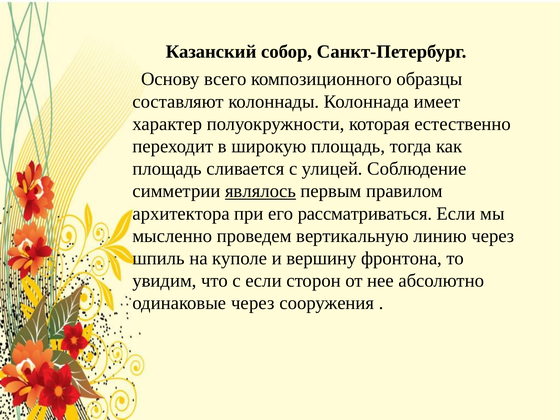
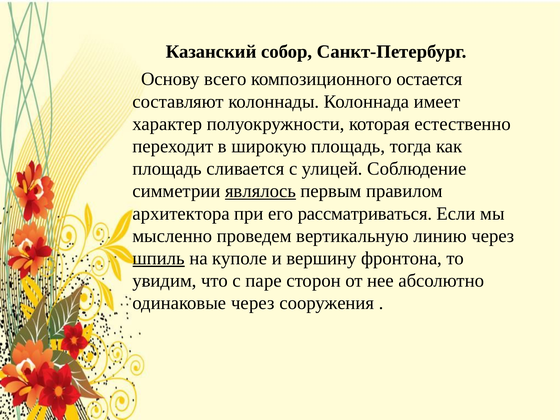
образцы: образцы -> остается
шпиль underline: none -> present
с если: если -> паре
